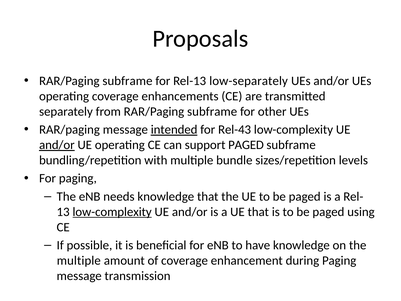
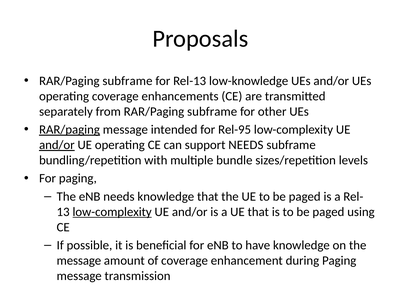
low-separately: low-separately -> low-knowledge
RAR/paging at (70, 130) underline: none -> present
intended underline: present -> none
Rel-43: Rel-43 -> Rel-95
support PAGED: PAGED -> NEEDS
multiple at (79, 260): multiple -> message
